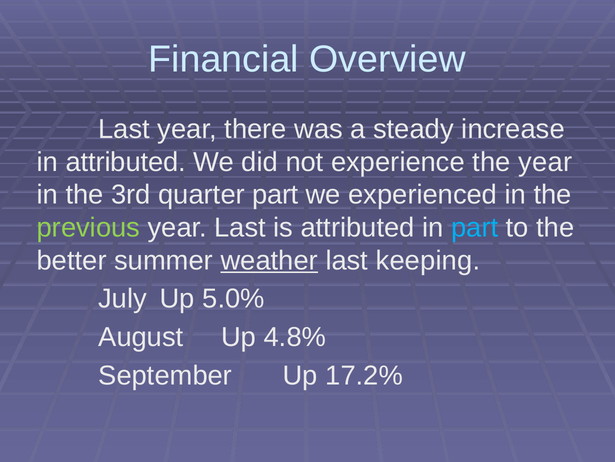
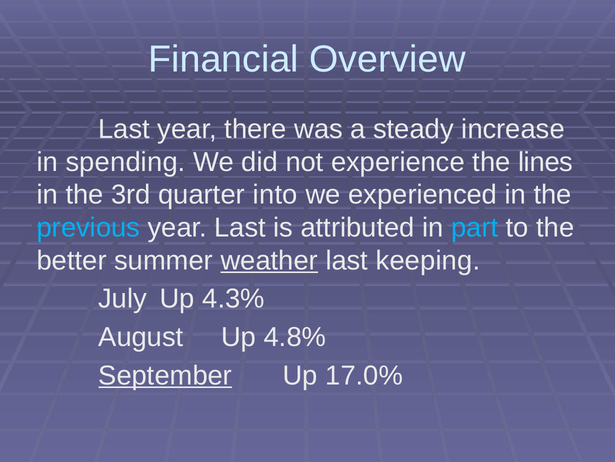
in attributed: attributed -> spending
the year: year -> lines
quarter part: part -> into
previous colour: light green -> light blue
5.0%: 5.0% -> 4.3%
September underline: none -> present
17.2%: 17.2% -> 17.0%
